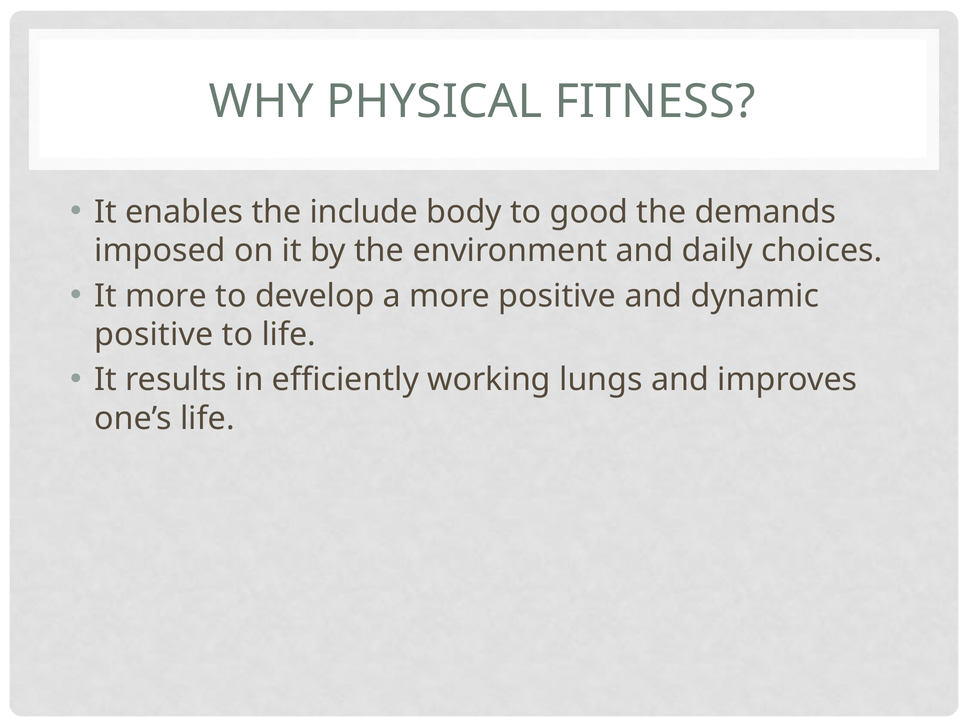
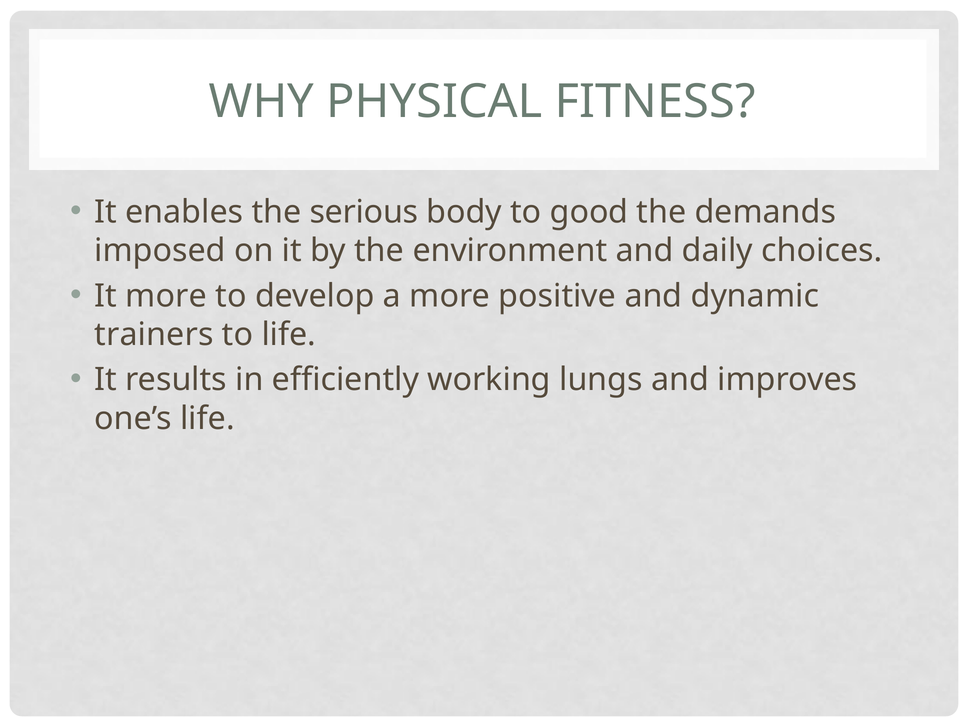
include: include -> serious
positive at (154, 335): positive -> trainers
